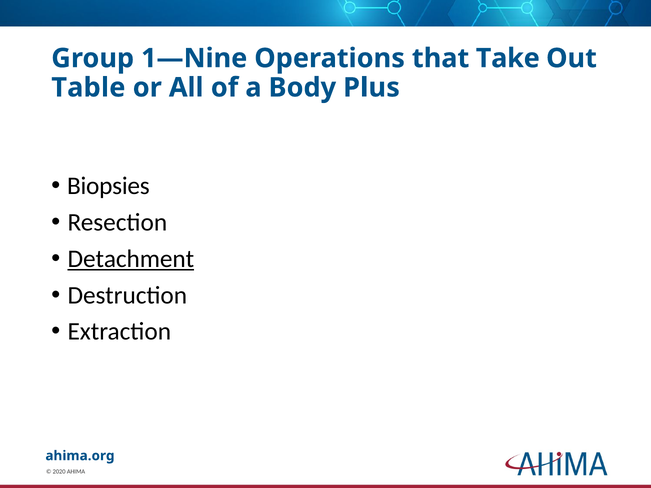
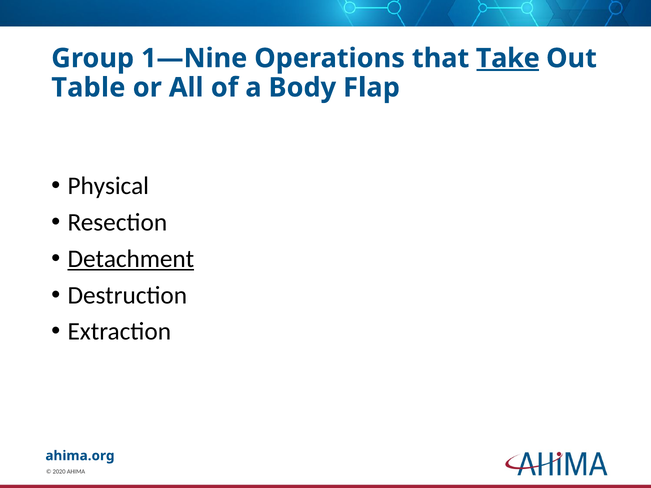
Take underline: none -> present
Plus: Plus -> Flap
Biopsies: Biopsies -> Physical
